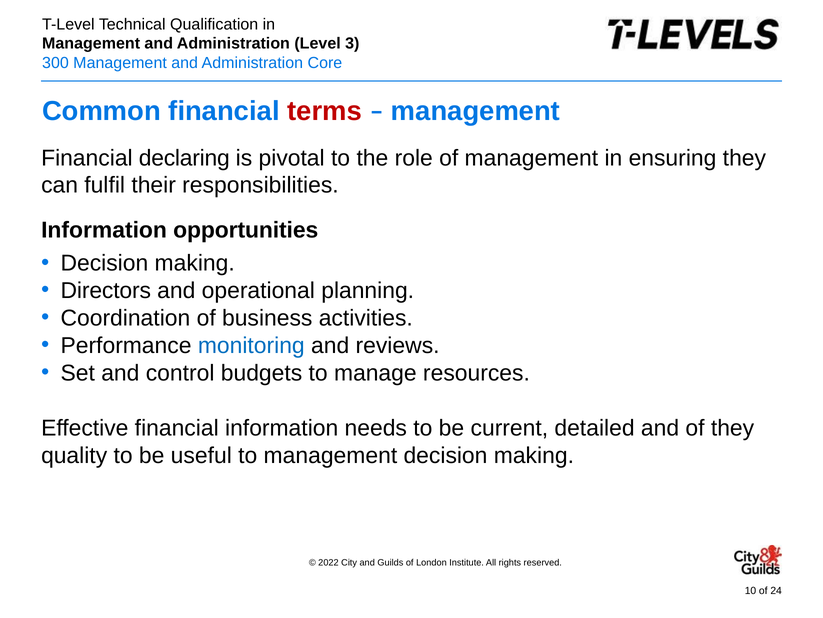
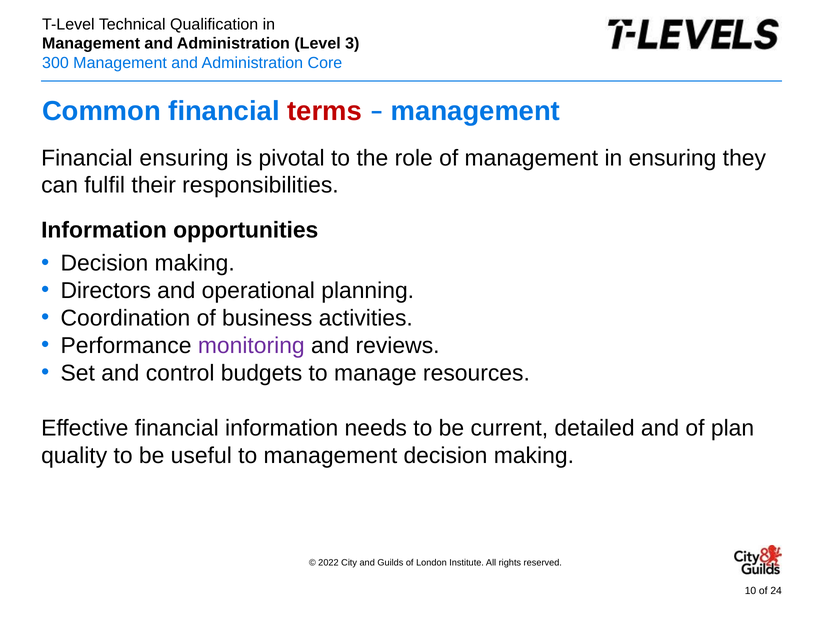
Financial declaring: declaring -> ensuring
monitoring colour: blue -> purple
of they: they -> plan
